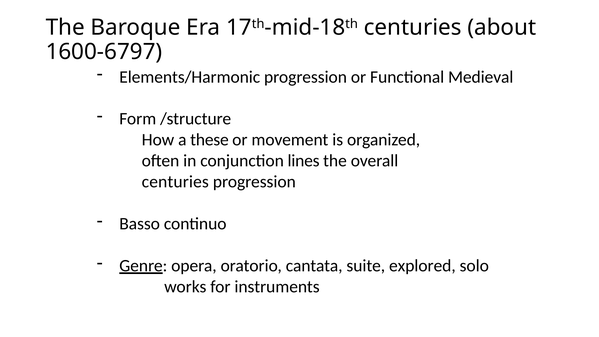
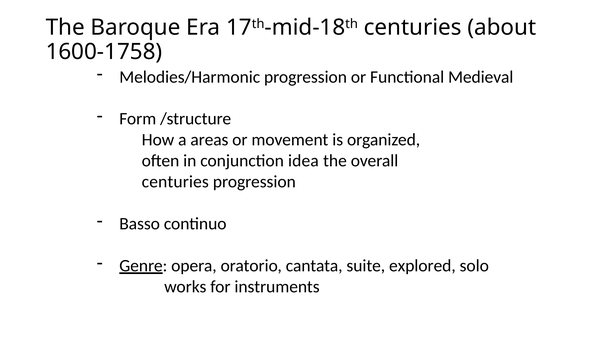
1600-6797: 1600-6797 -> 1600-1758
Elements/Harmonic: Elements/Harmonic -> Melodies/Harmonic
these: these -> areas
lines: lines -> idea
